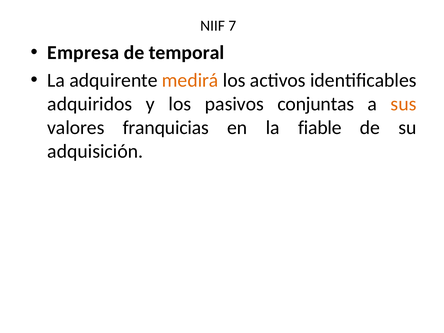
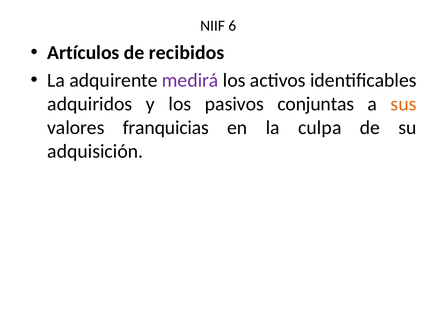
7: 7 -> 6
Empresa: Empresa -> Artículos
temporal: temporal -> recibidos
medirá colour: orange -> purple
fiable: fiable -> culpa
